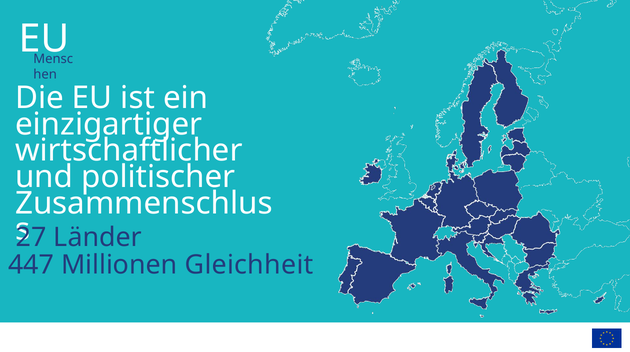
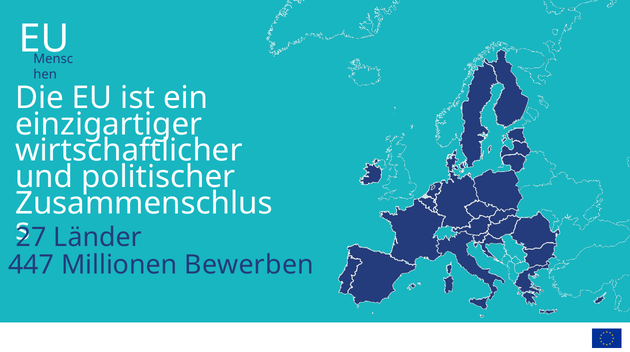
Gleichheit: Gleichheit -> Bewerben
